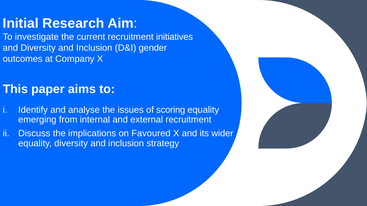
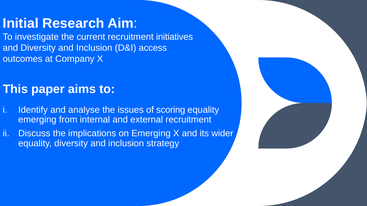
gender: gender -> access
on Favoured: Favoured -> Emerging
